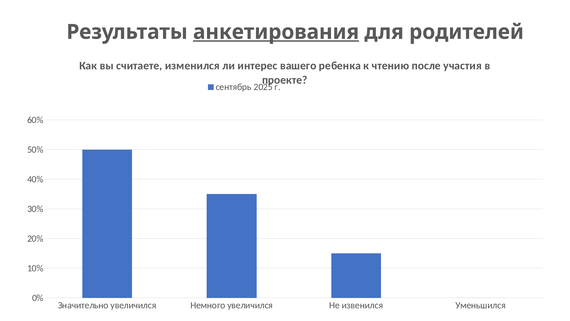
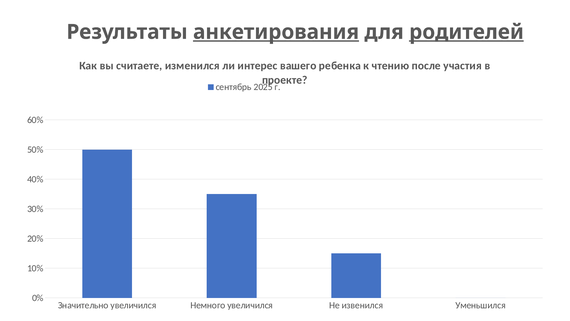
родителей underline: none -> present
